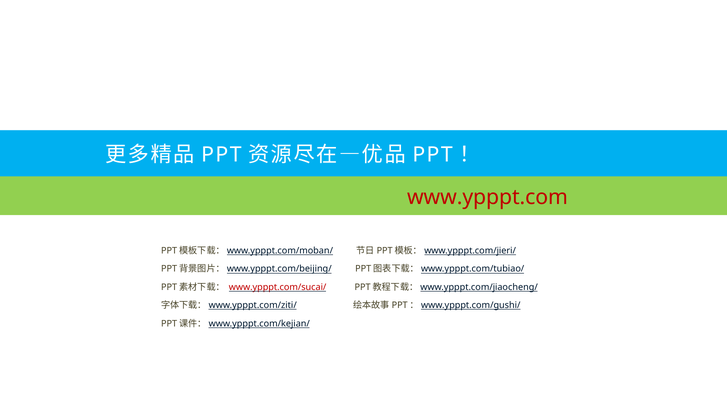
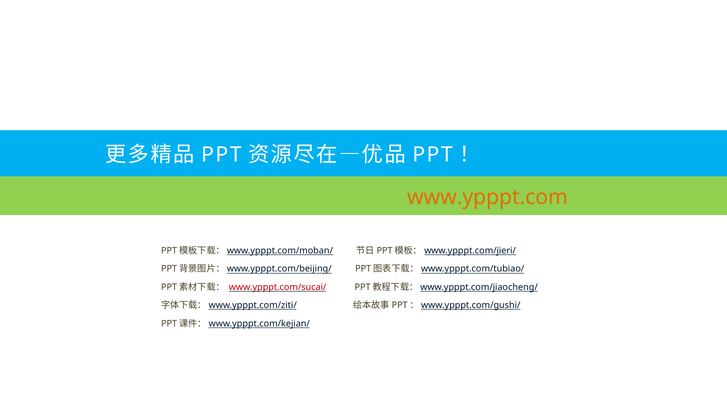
www.ypppt.com colour: red -> orange
